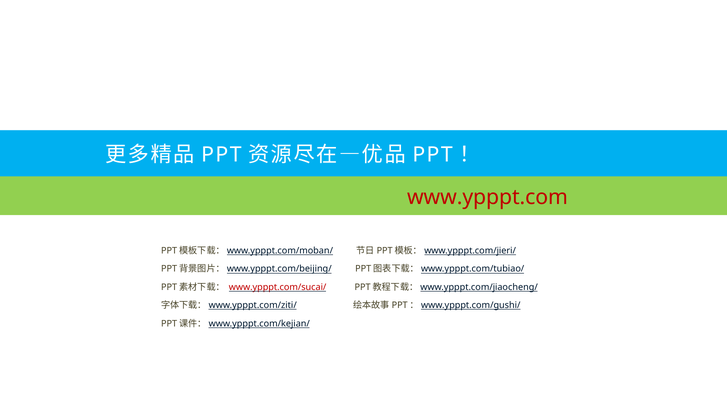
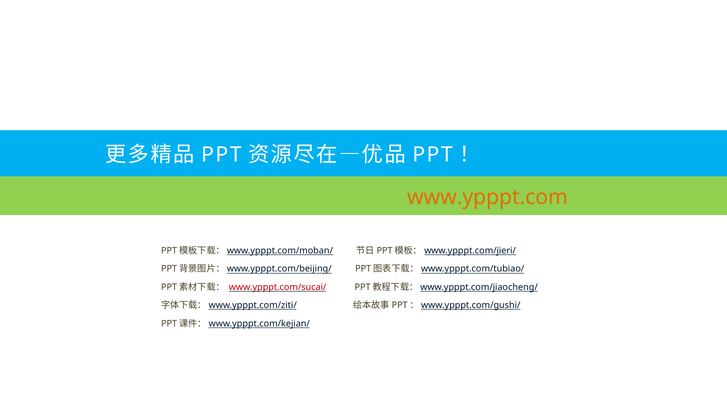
www.ypppt.com colour: red -> orange
